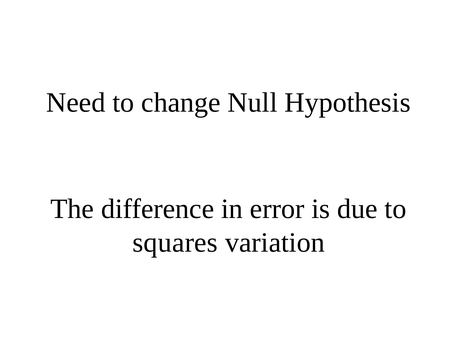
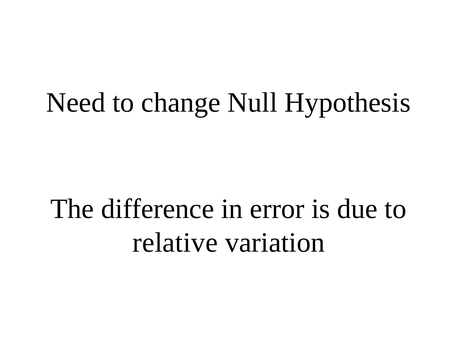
squares: squares -> relative
